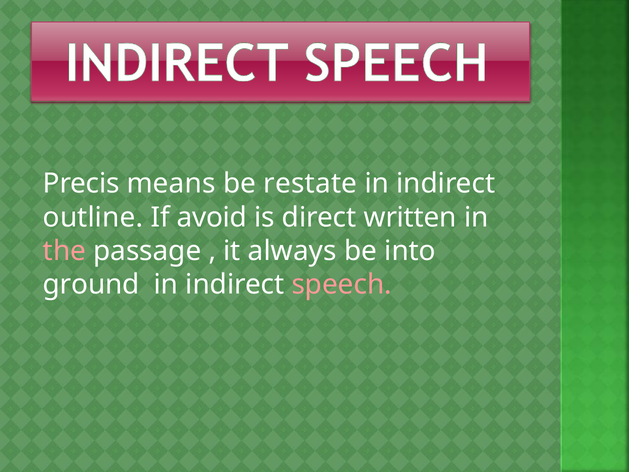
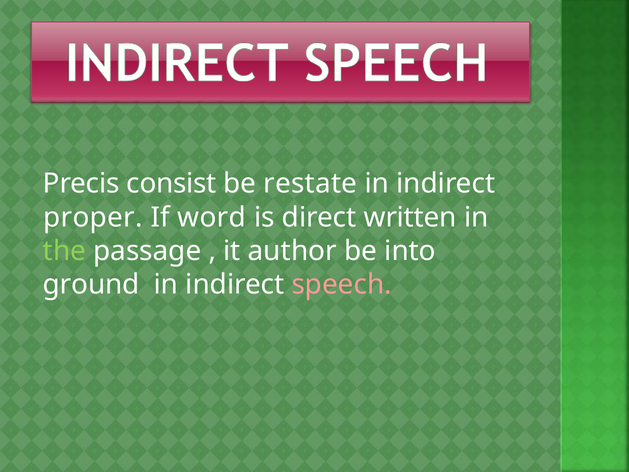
means: means -> consist
outline: outline -> proper
avoid: avoid -> word
the colour: pink -> light green
always: always -> author
